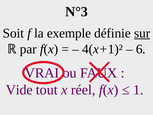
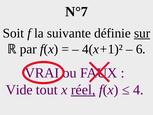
N°3: N°3 -> N°7
exemple: exemple -> suivante
réel underline: none -> present
1: 1 -> 4
